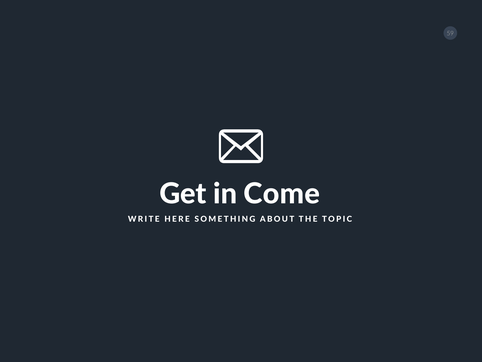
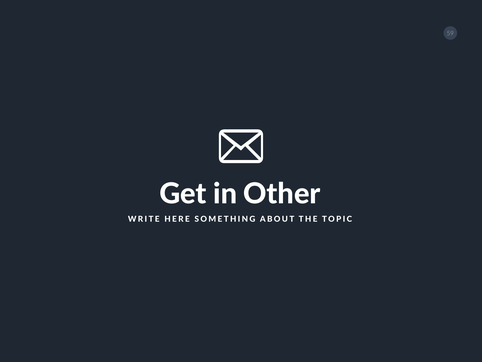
Come: Come -> Other
